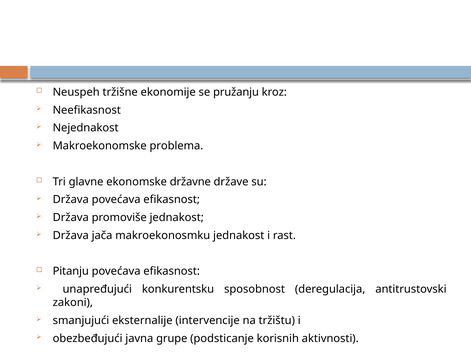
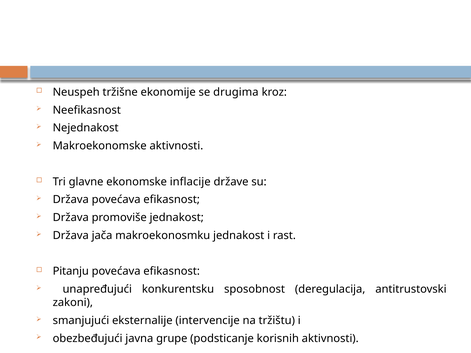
pružanju: pružanju -> drugima
Makroekonomske problema: problema -> aktivnosti
državne: državne -> inflacije
